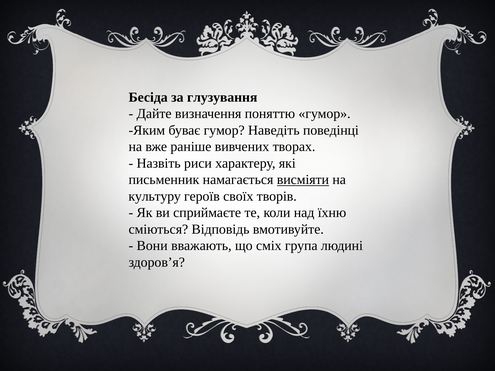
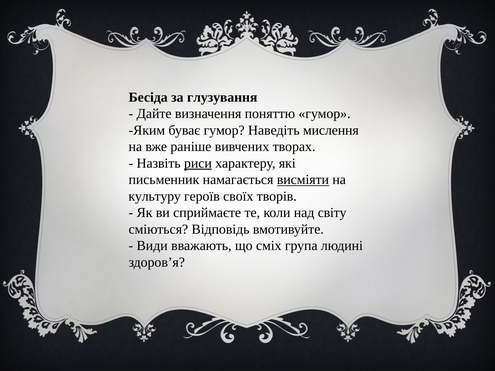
поведінці: поведінці -> мислення
риси underline: none -> present
їхню: їхню -> світу
Вони: Вони -> Види
